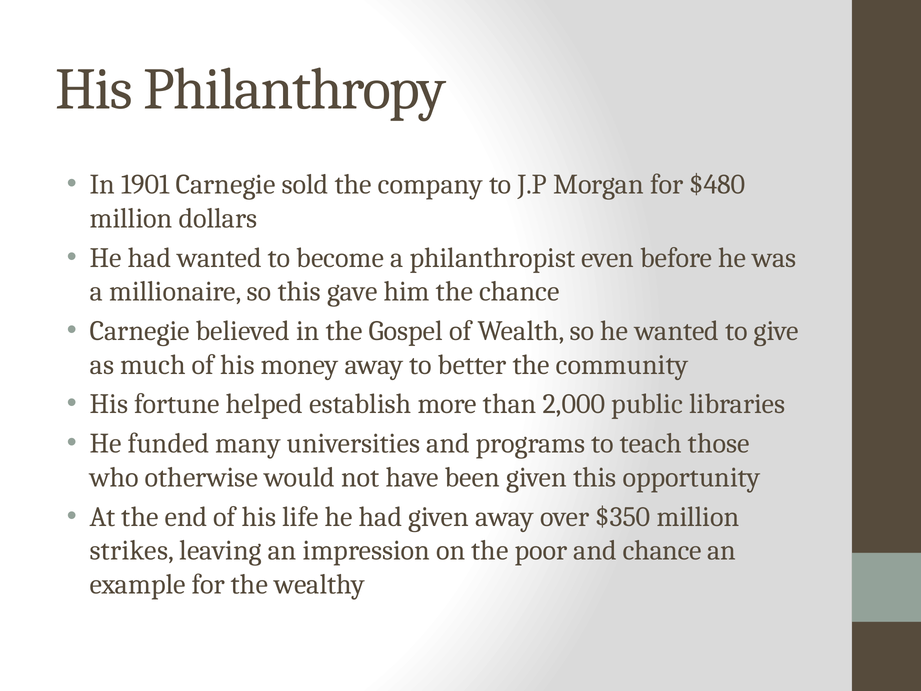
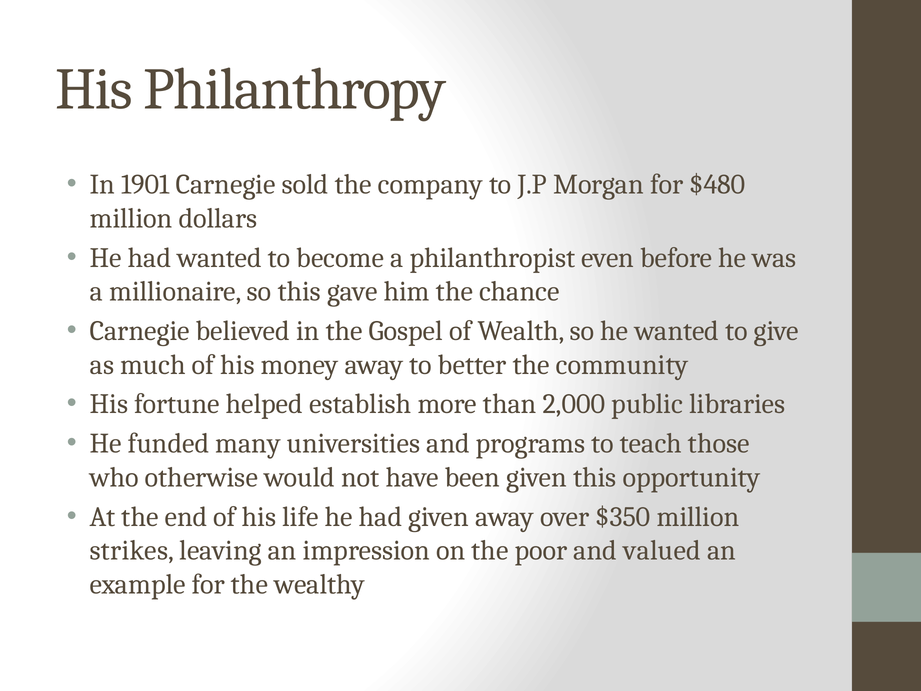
and chance: chance -> valued
